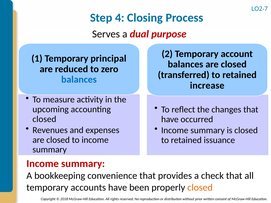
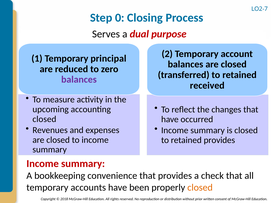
4: 4 -> 0
balances at (79, 80) colour: blue -> purple
increase: increase -> received
retained issuance: issuance -> provides
